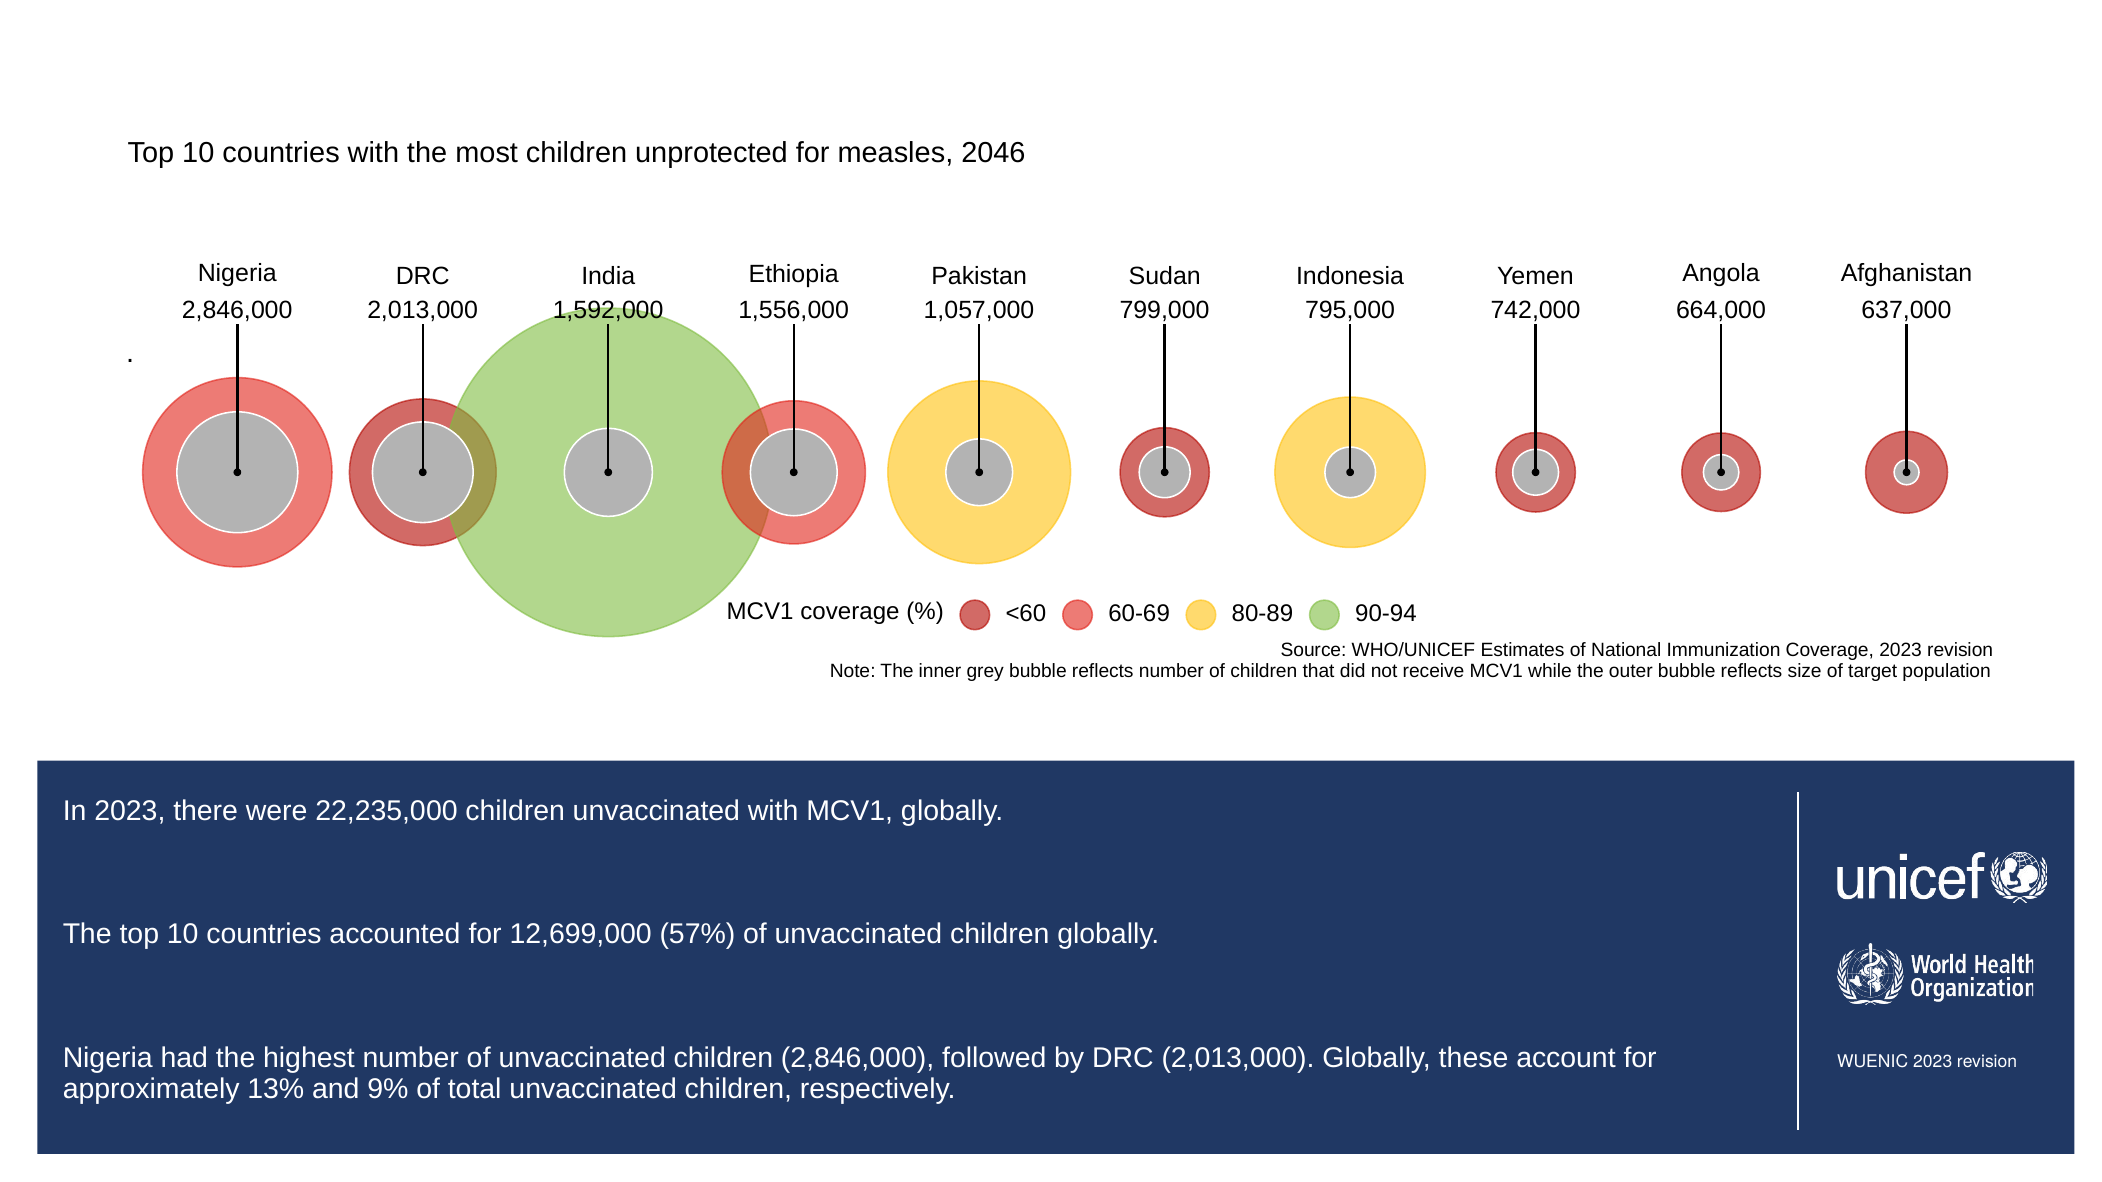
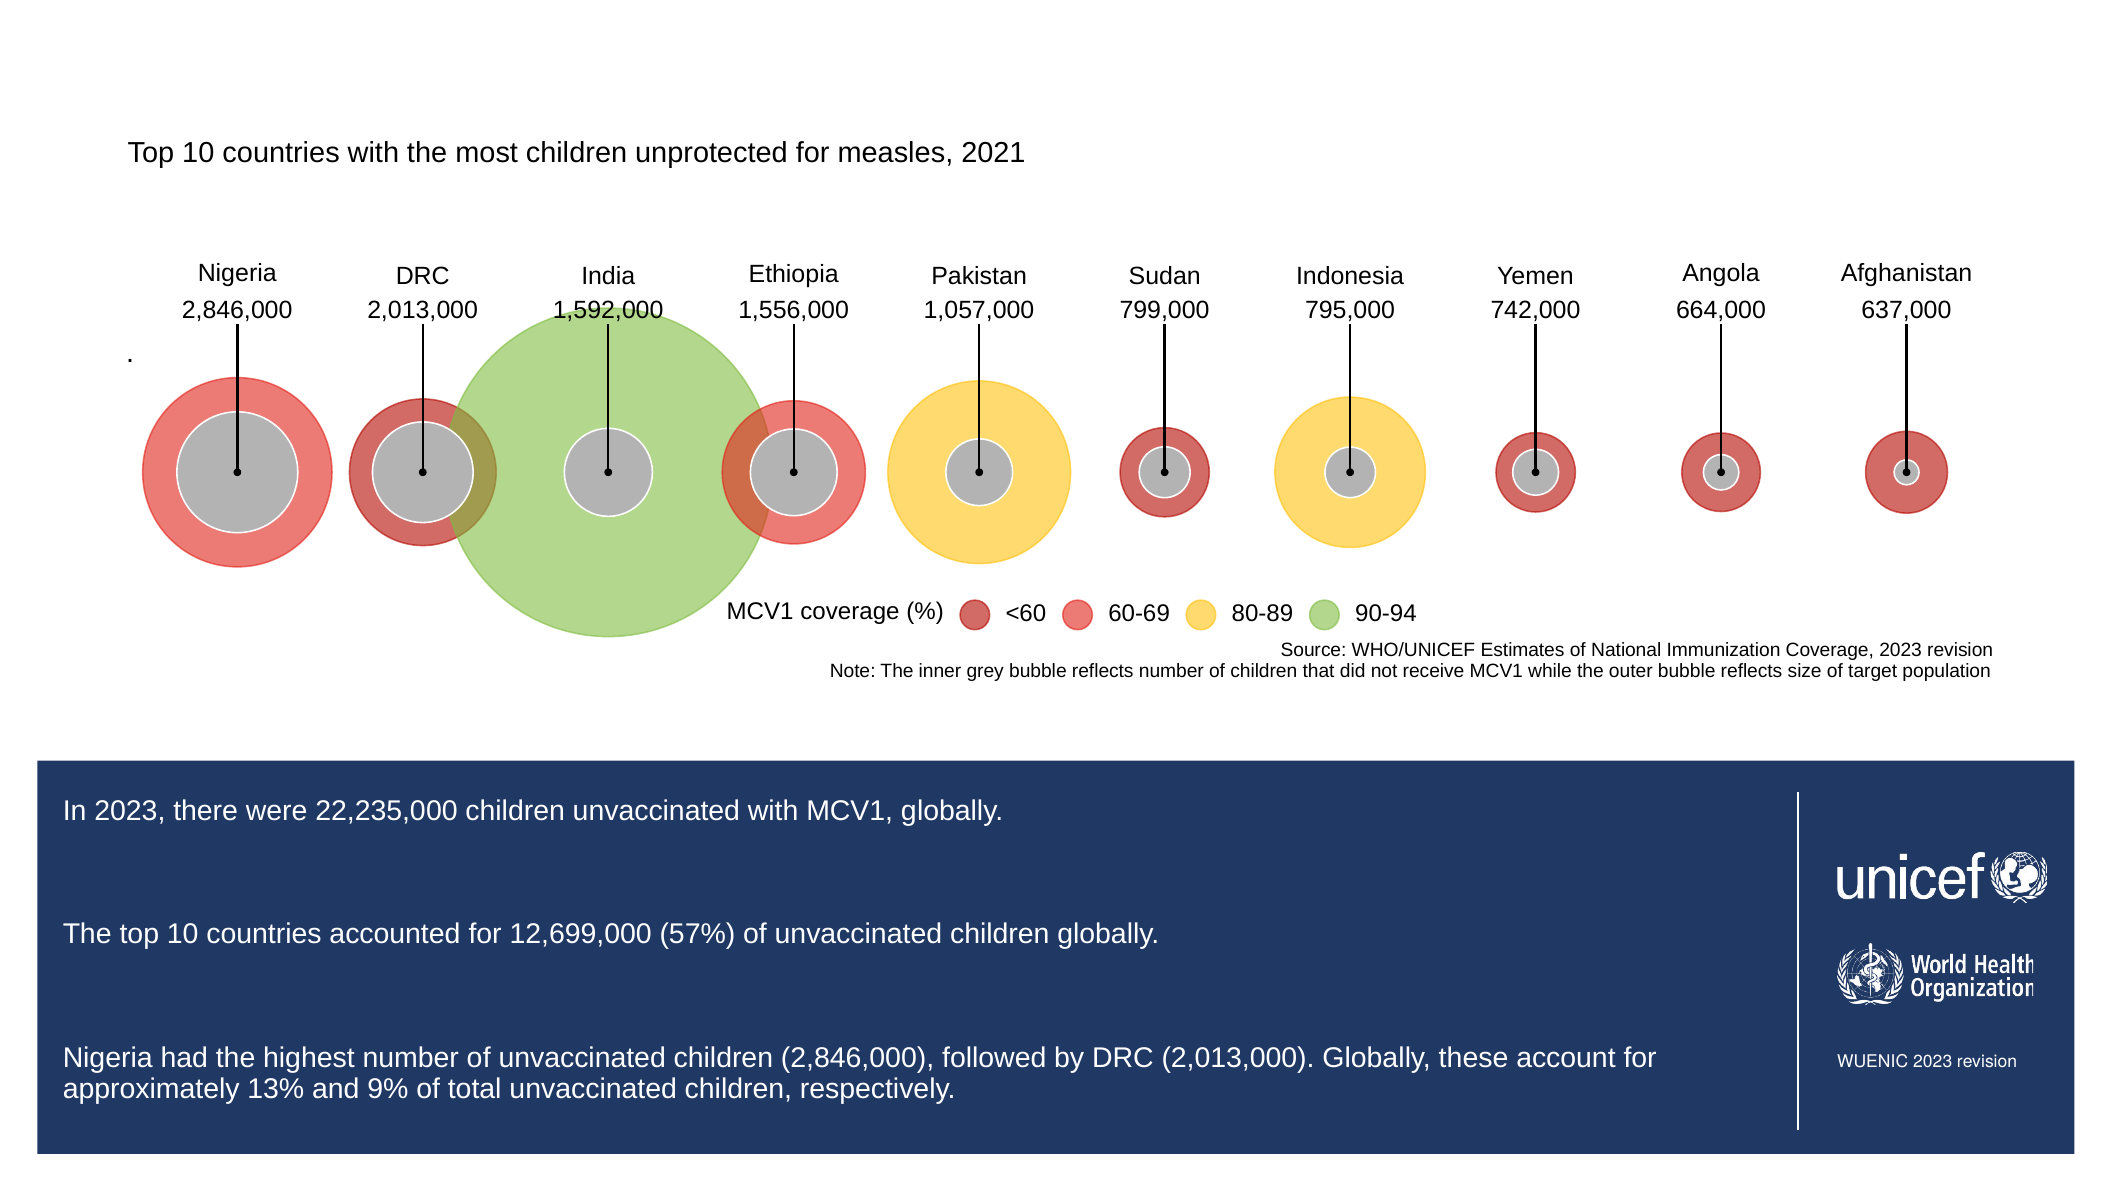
2046: 2046 -> 2021
